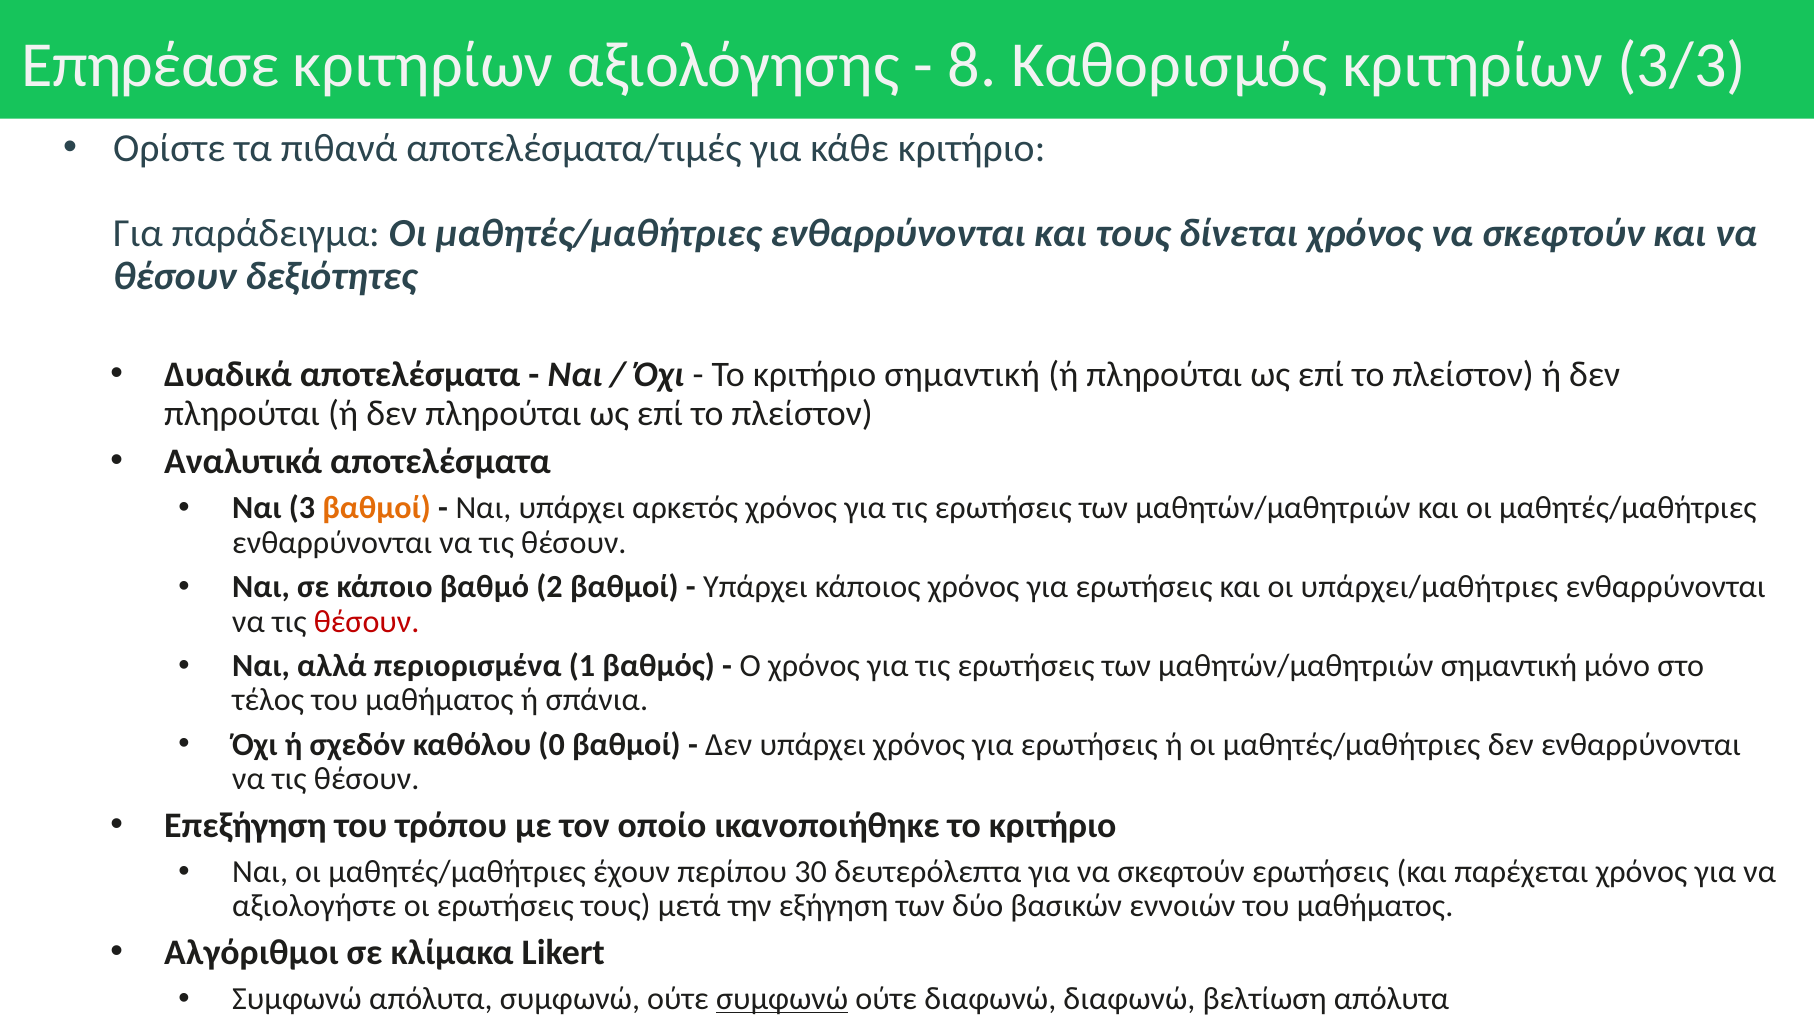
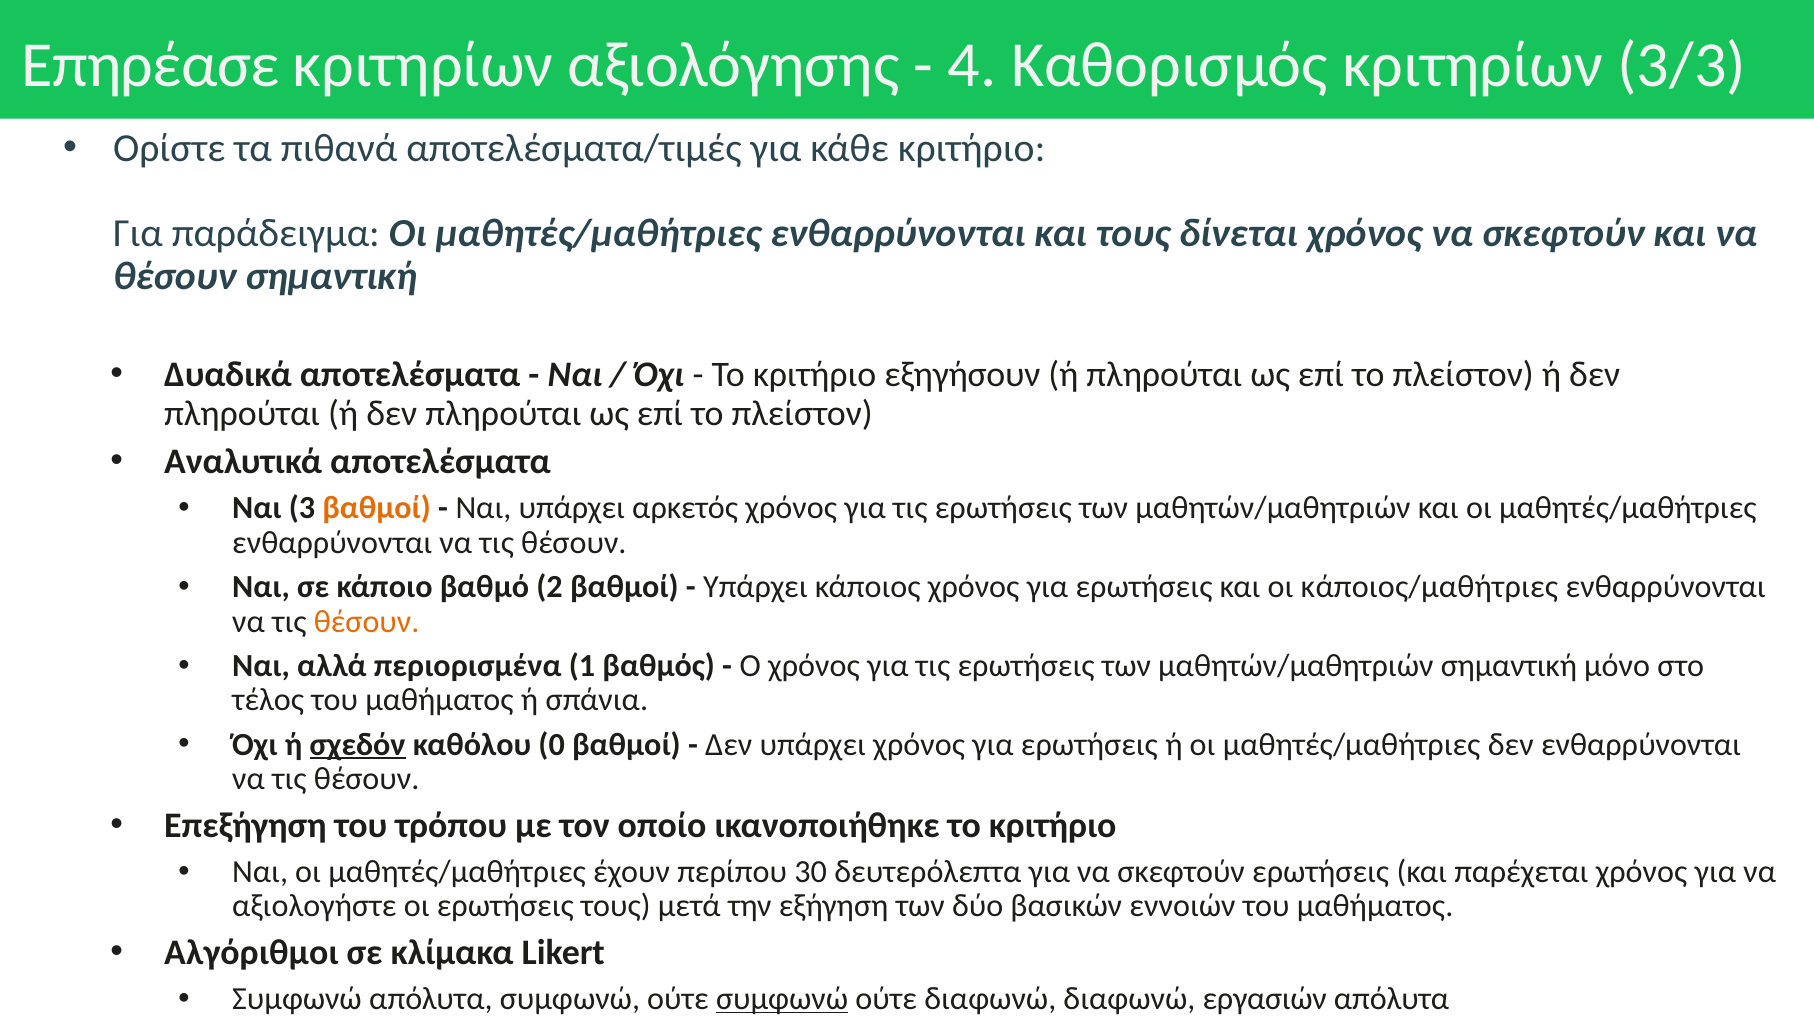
8: 8 -> 4
θέσουν δεξιότητες: δεξιότητες -> σημαντική
κριτήριο σημαντική: σημαντική -> εξηγήσουν
υπάρχει/μαθήτριες: υπάρχει/μαθήτριες -> κάποιος/μαθήτριες
θέσουν at (367, 621) colour: red -> orange
σχεδόν underline: none -> present
βελτίωση: βελτίωση -> εργασιών
